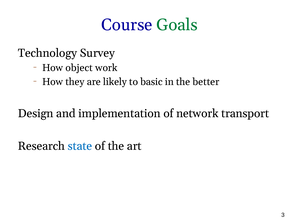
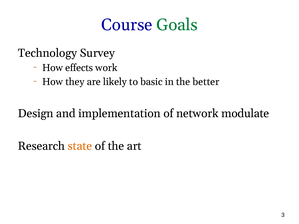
object: object -> effects
transport: transport -> modulate
state colour: blue -> orange
